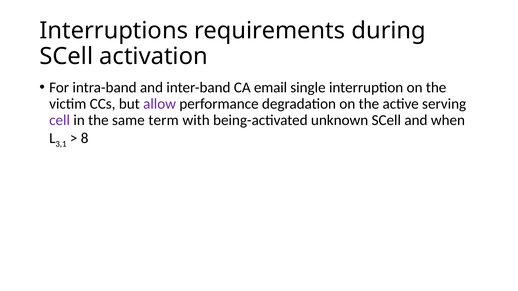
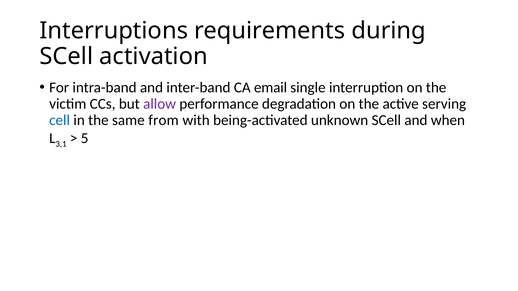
cell colour: purple -> blue
term: term -> from
8: 8 -> 5
